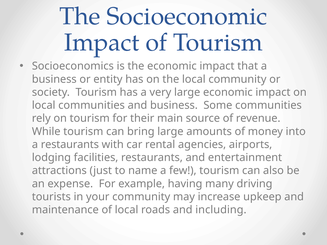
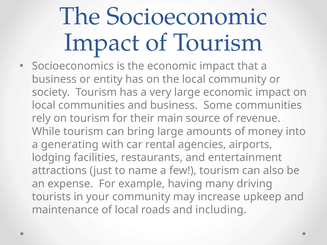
a restaurants: restaurants -> generating
